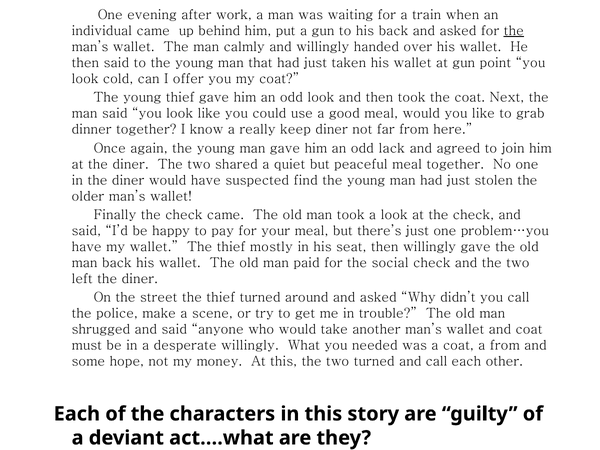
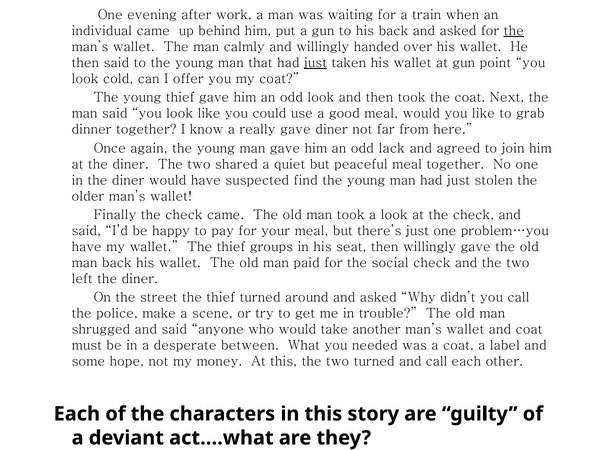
just at (316, 63) underline: none -> present
really keep: keep -> gave
mostly: mostly -> groups
desperate willingly: willingly -> between
a from: from -> label
